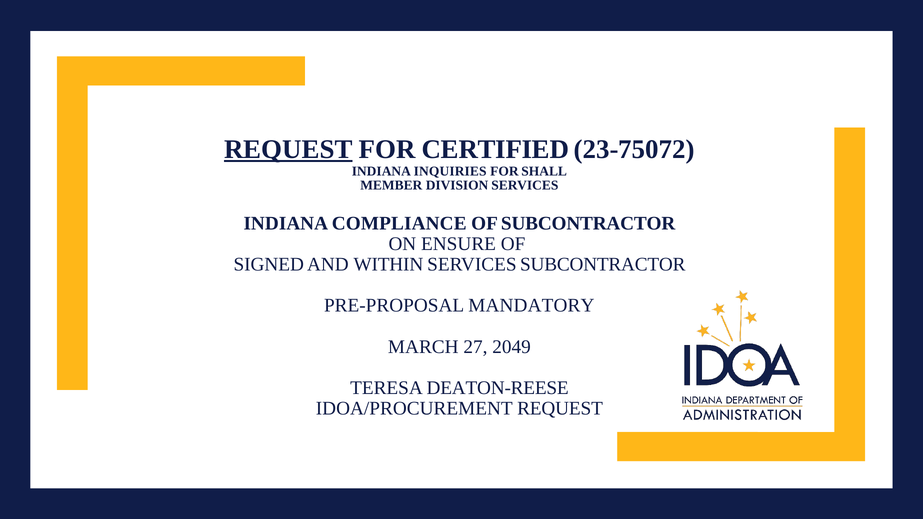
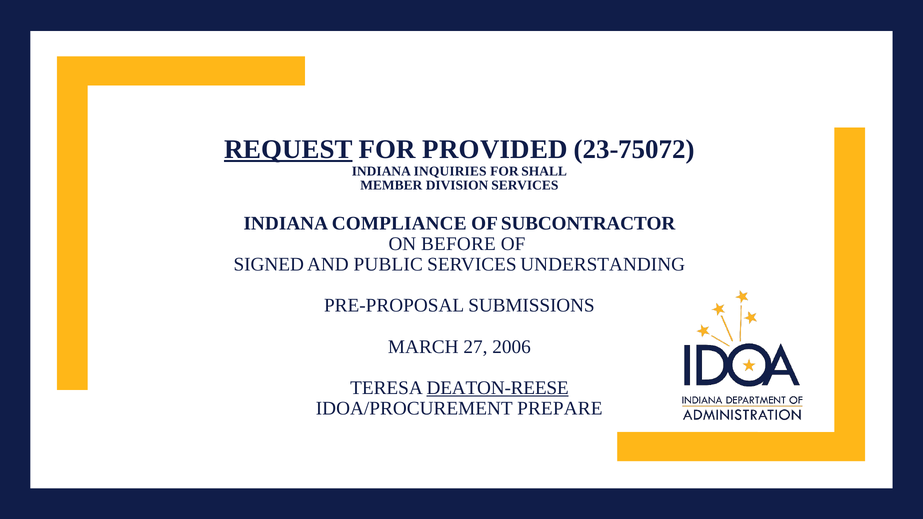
CERTIFIED: CERTIFIED -> PROVIDED
ENSURE: ENSURE -> BEFORE
WITHIN: WITHIN -> PUBLIC
SERVICES SUBCONTRACTOR: SUBCONTRACTOR -> UNDERSTANDING
MANDATORY: MANDATORY -> SUBMISSIONS
2049: 2049 -> 2006
DEATON-REESE underline: none -> present
IDOA/PROCUREMENT REQUEST: REQUEST -> PREPARE
